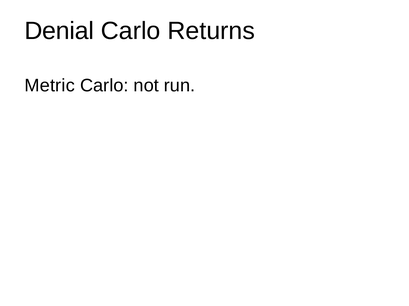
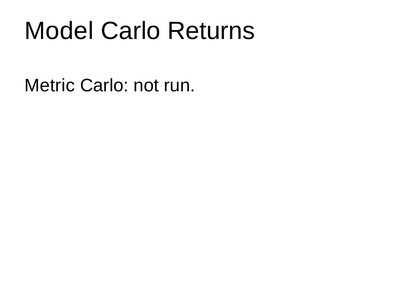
Denial: Denial -> Model
